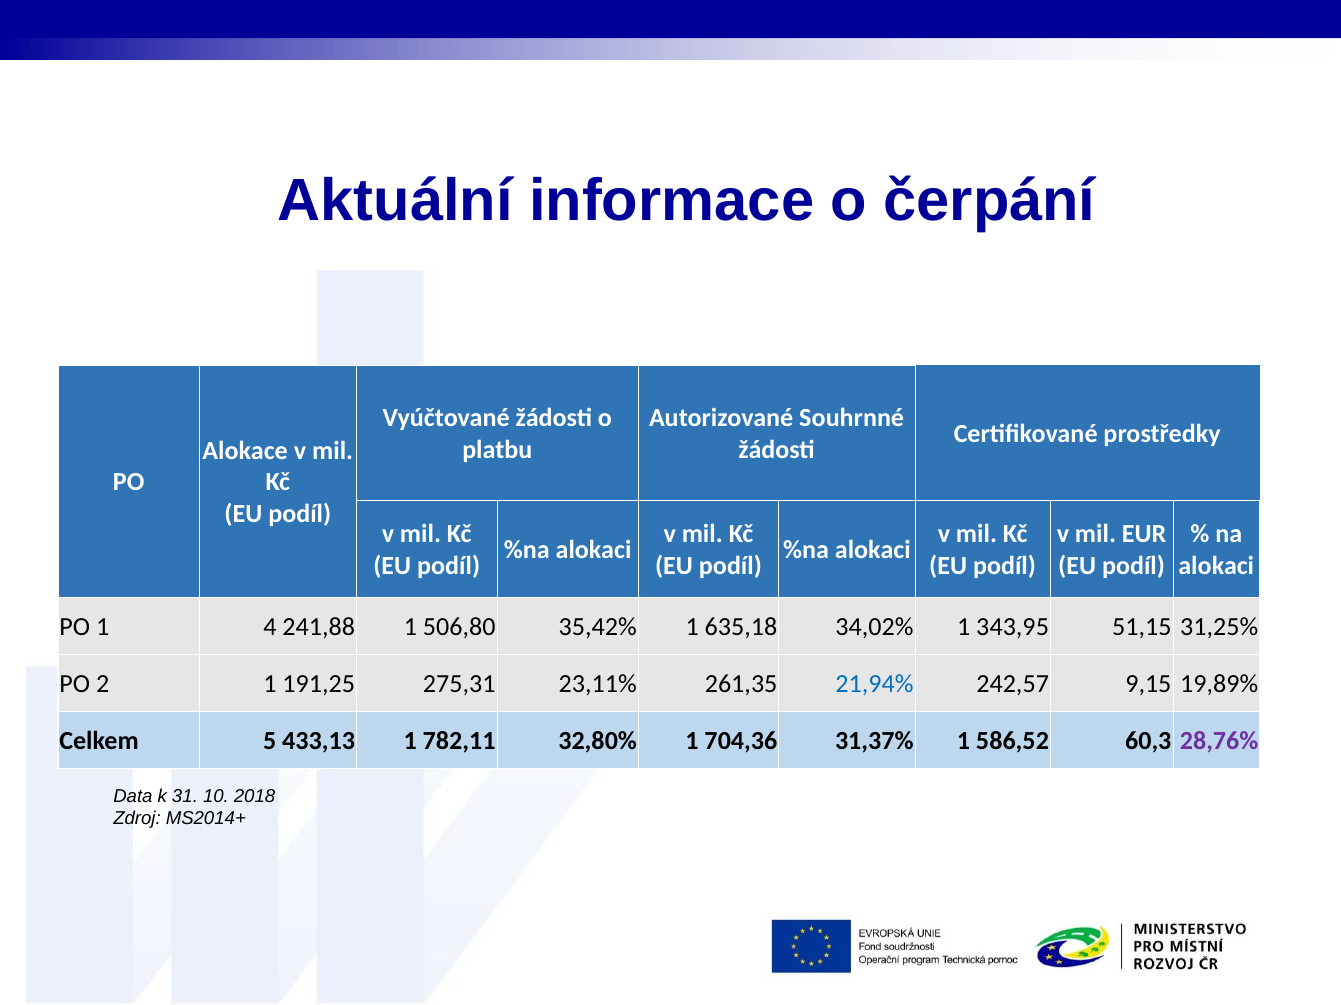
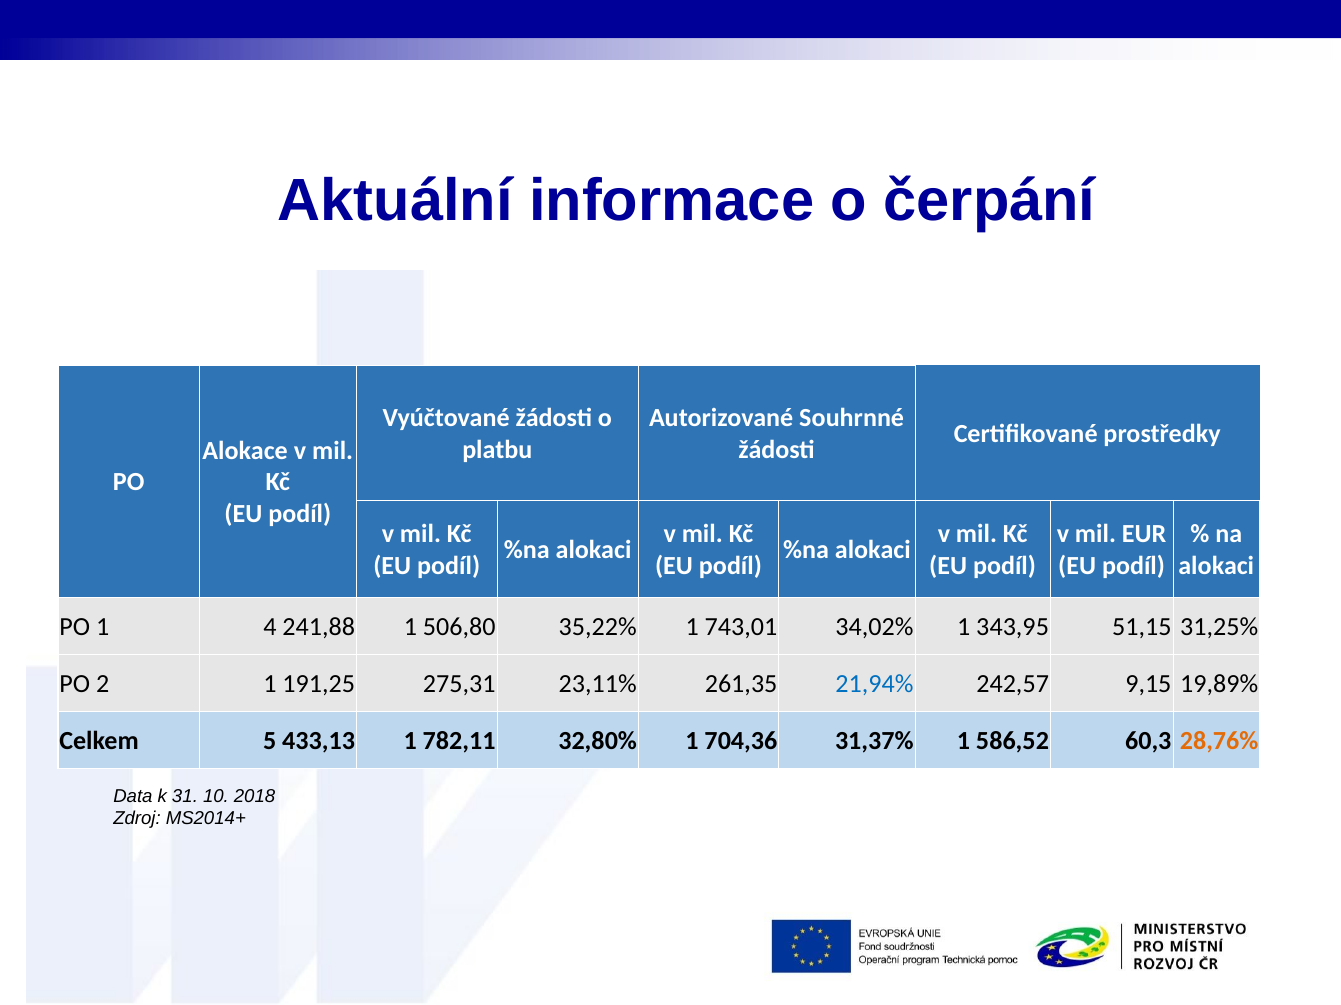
35,42%: 35,42% -> 35,22%
635,18: 635,18 -> 743,01
28,76% colour: purple -> orange
